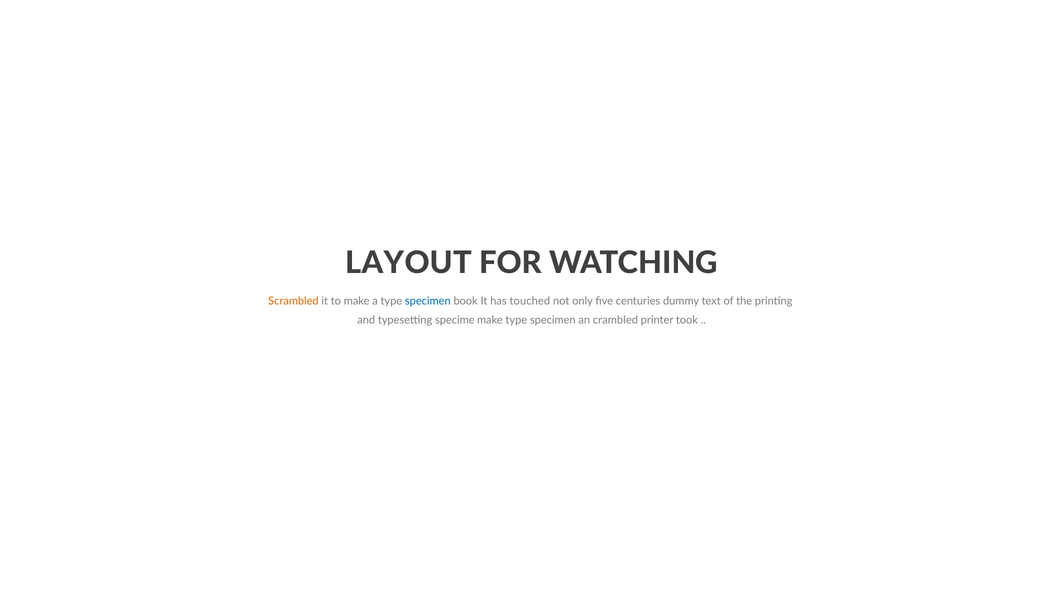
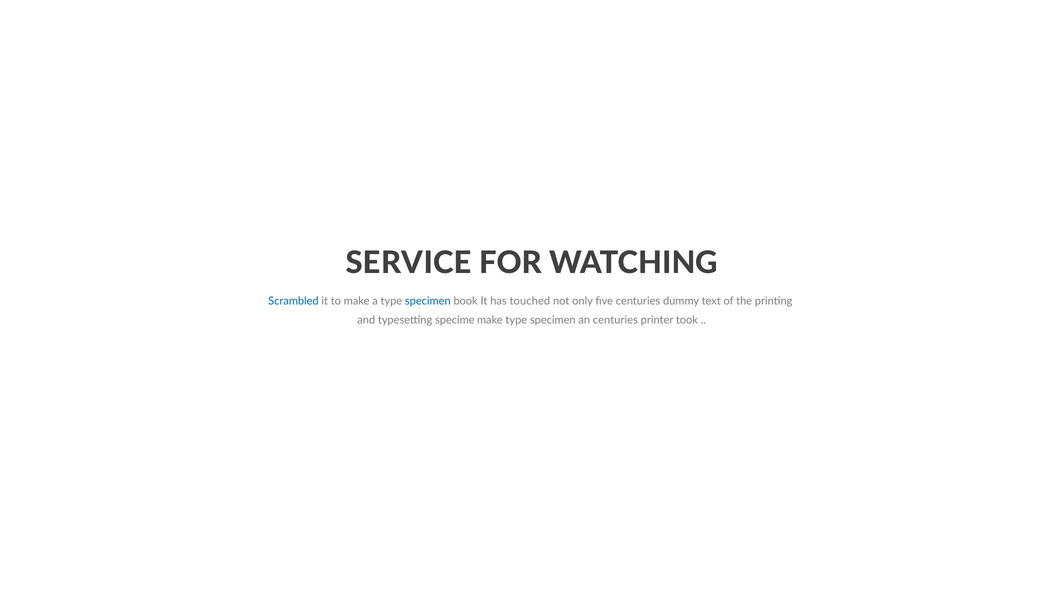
LAYOUT: LAYOUT -> SERVICE
Scrambled colour: orange -> blue
an crambled: crambled -> centuries
